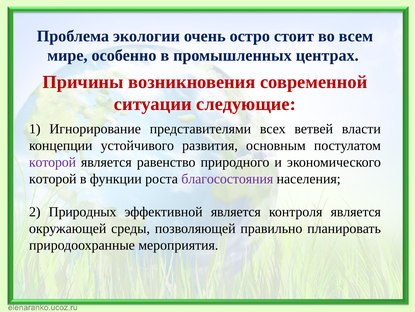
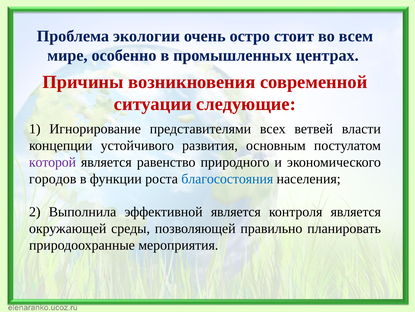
которой at (53, 178): которой -> городов
благосостояния colour: purple -> blue
Природных: Природных -> Выполнила
